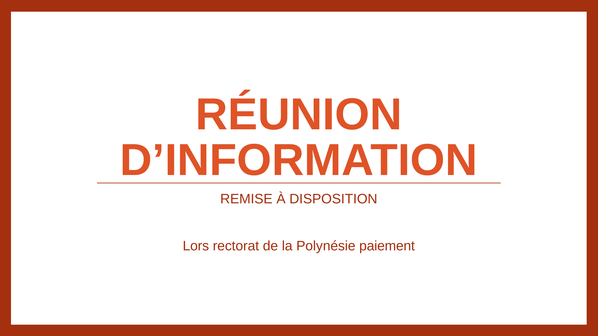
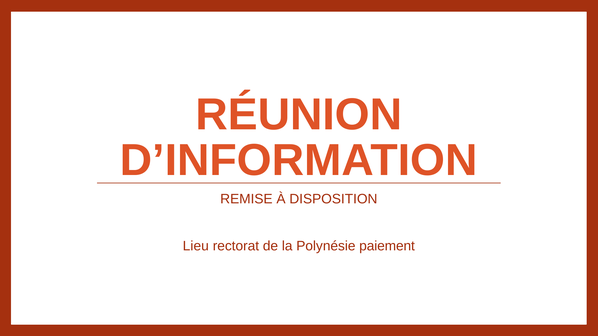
Lors: Lors -> Lieu
